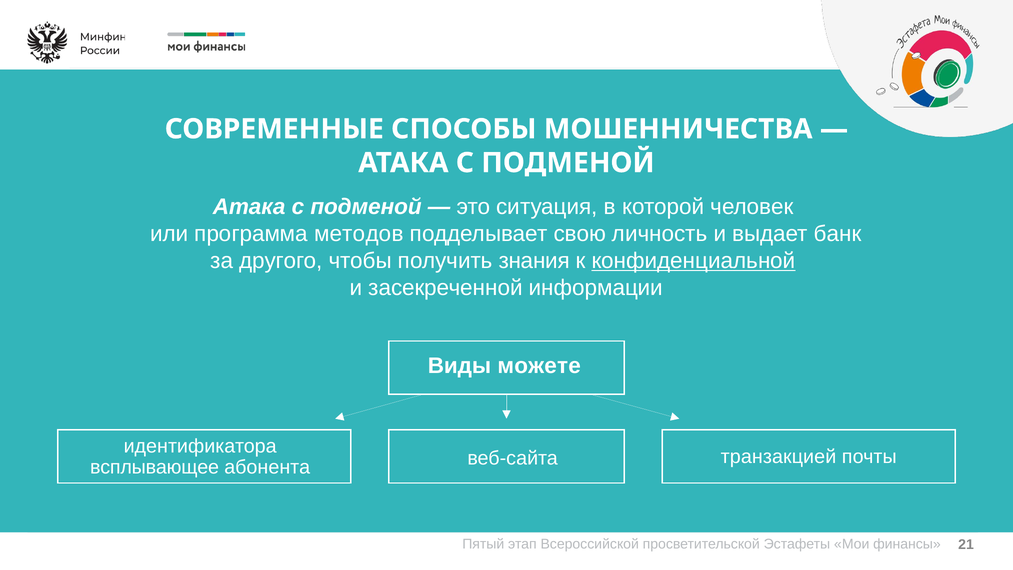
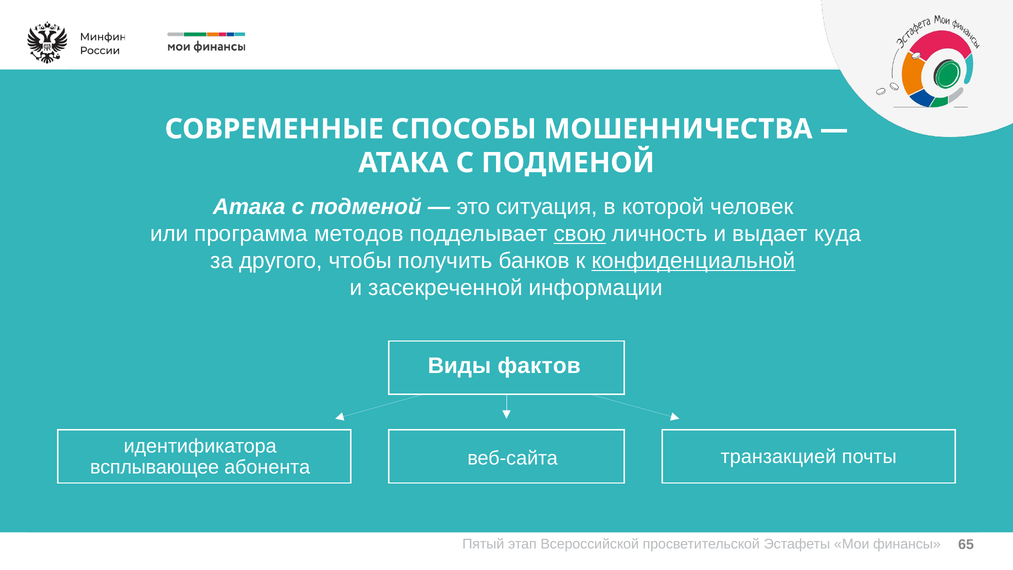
свою underline: none -> present
банк: банк -> куда
знания: знания -> банков
можете: можете -> фактов
21: 21 -> 65
